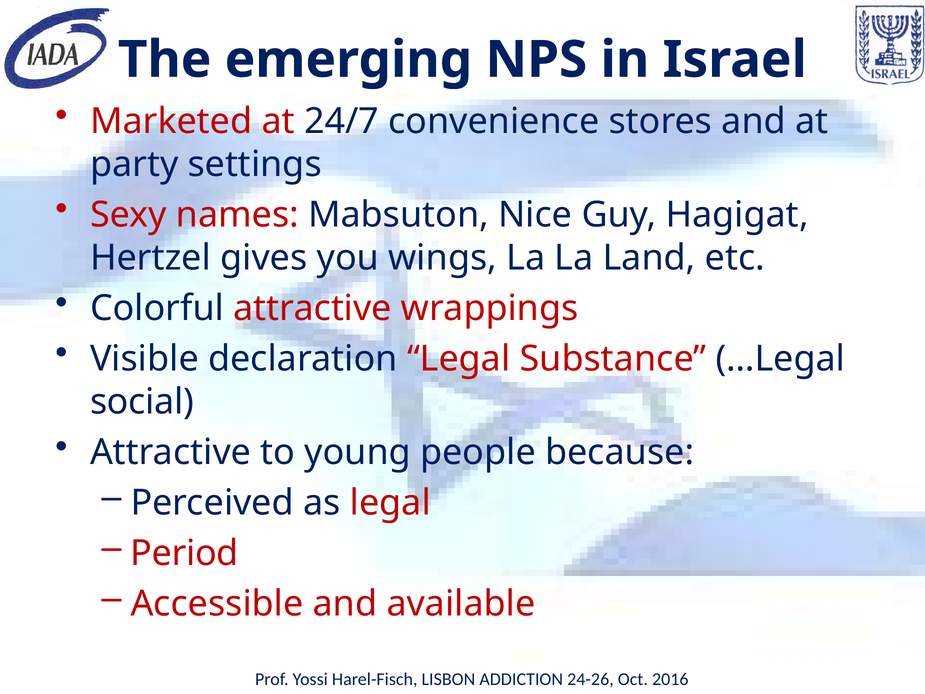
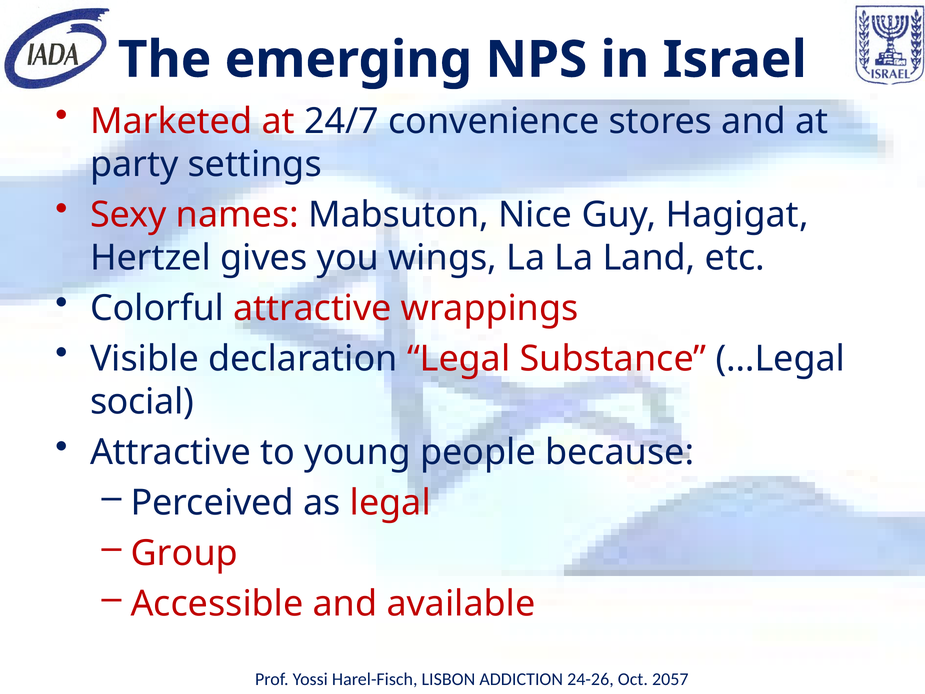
Period: Period -> Group
2016: 2016 -> 2057
